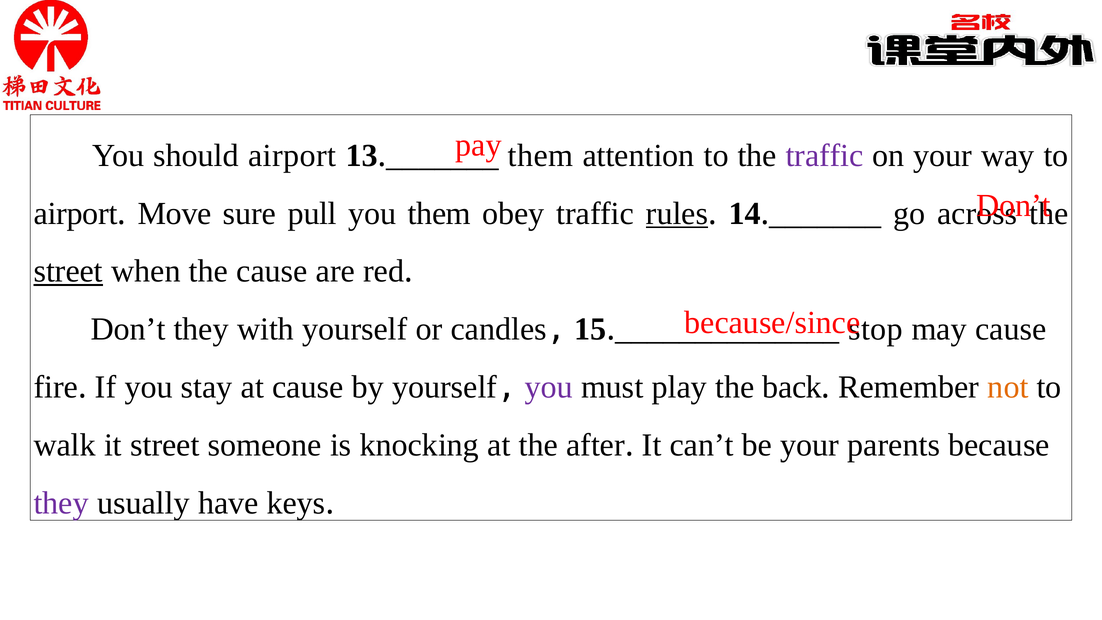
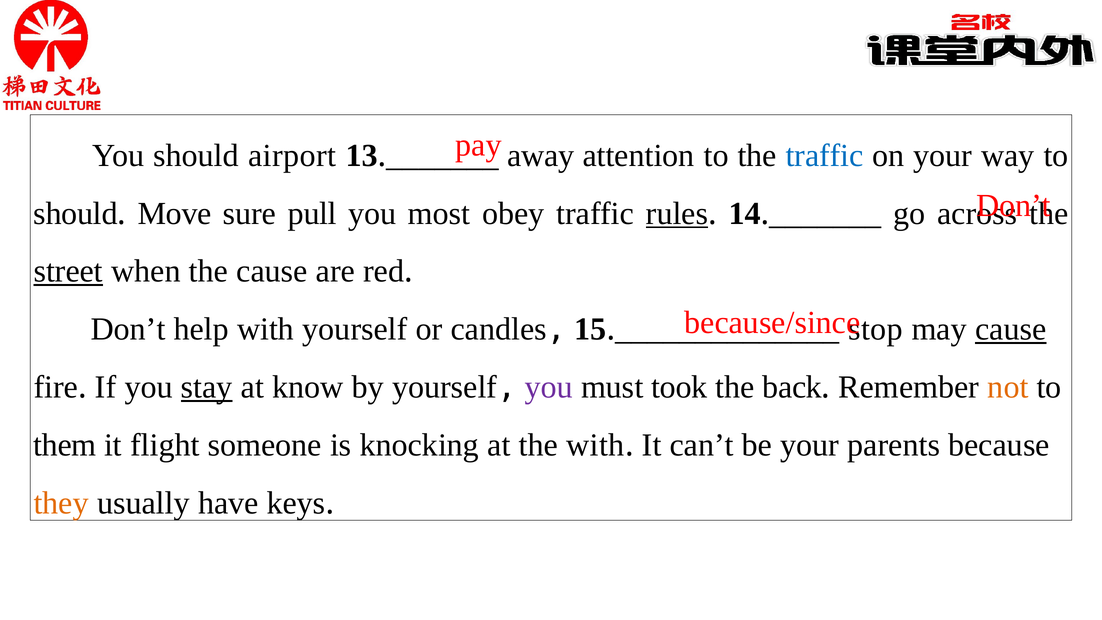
them at (540, 156): them -> away
traffic at (825, 156) colour: purple -> blue
airport at (76, 213): airport -> should
you them: them -> most
Don’t they: they -> help
cause at (1011, 329) underline: none -> present
stay underline: none -> present
at cause: cause -> know
play: play -> took
walk: walk -> them
it street: street -> flight
the after: after -> with
they at (61, 503) colour: purple -> orange
